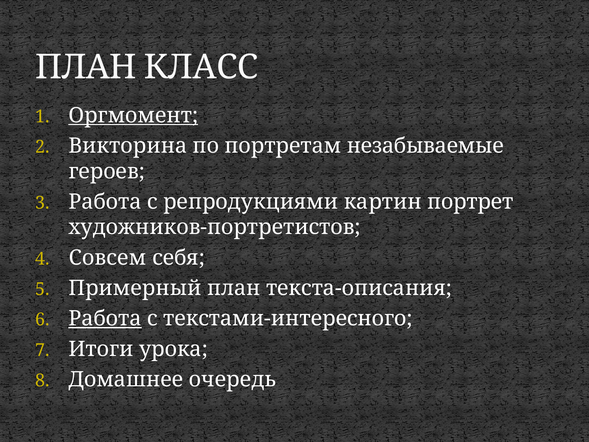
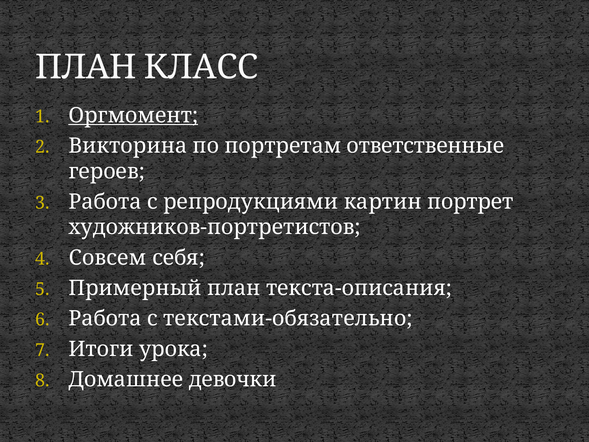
незабываемые: незабываемые -> ответственные
Работа at (105, 318) underline: present -> none
текстами-интересного: текстами-интересного -> текстами-обязательно
очередь: очередь -> девочки
